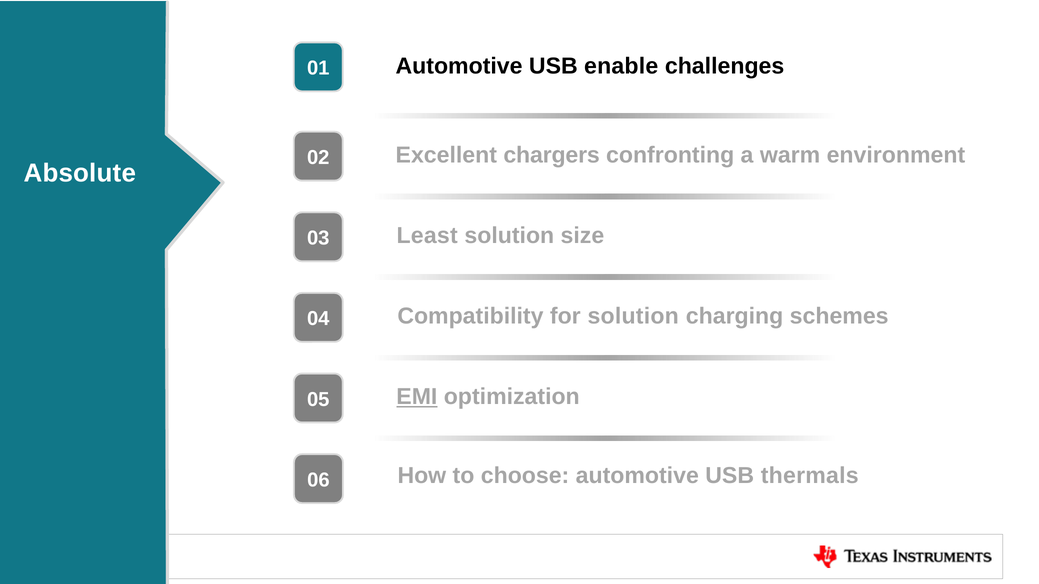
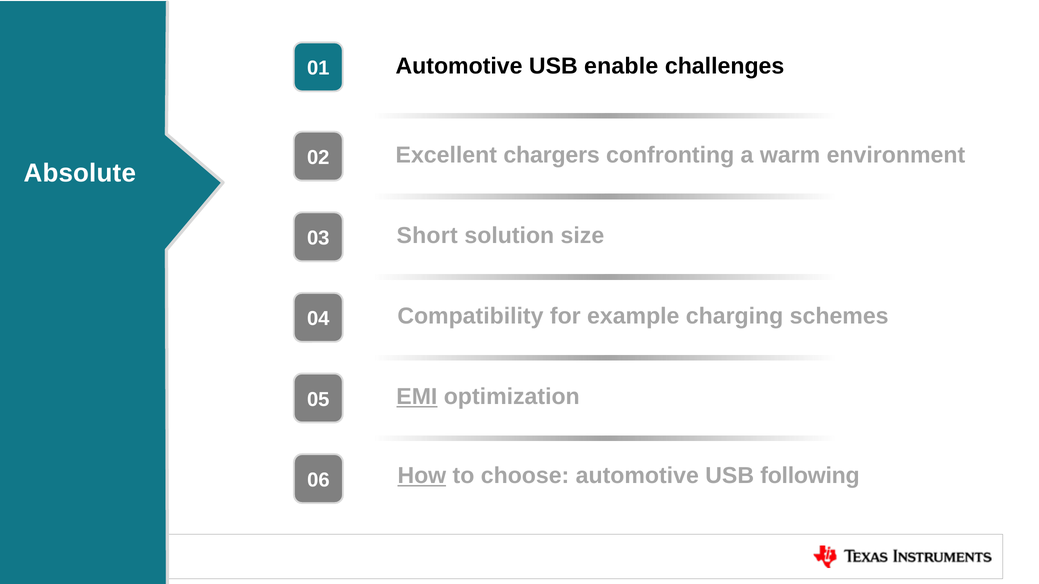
Least: Least -> Short
for solution: solution -> example
How underline: none -> present
thermals: thermals -> following
